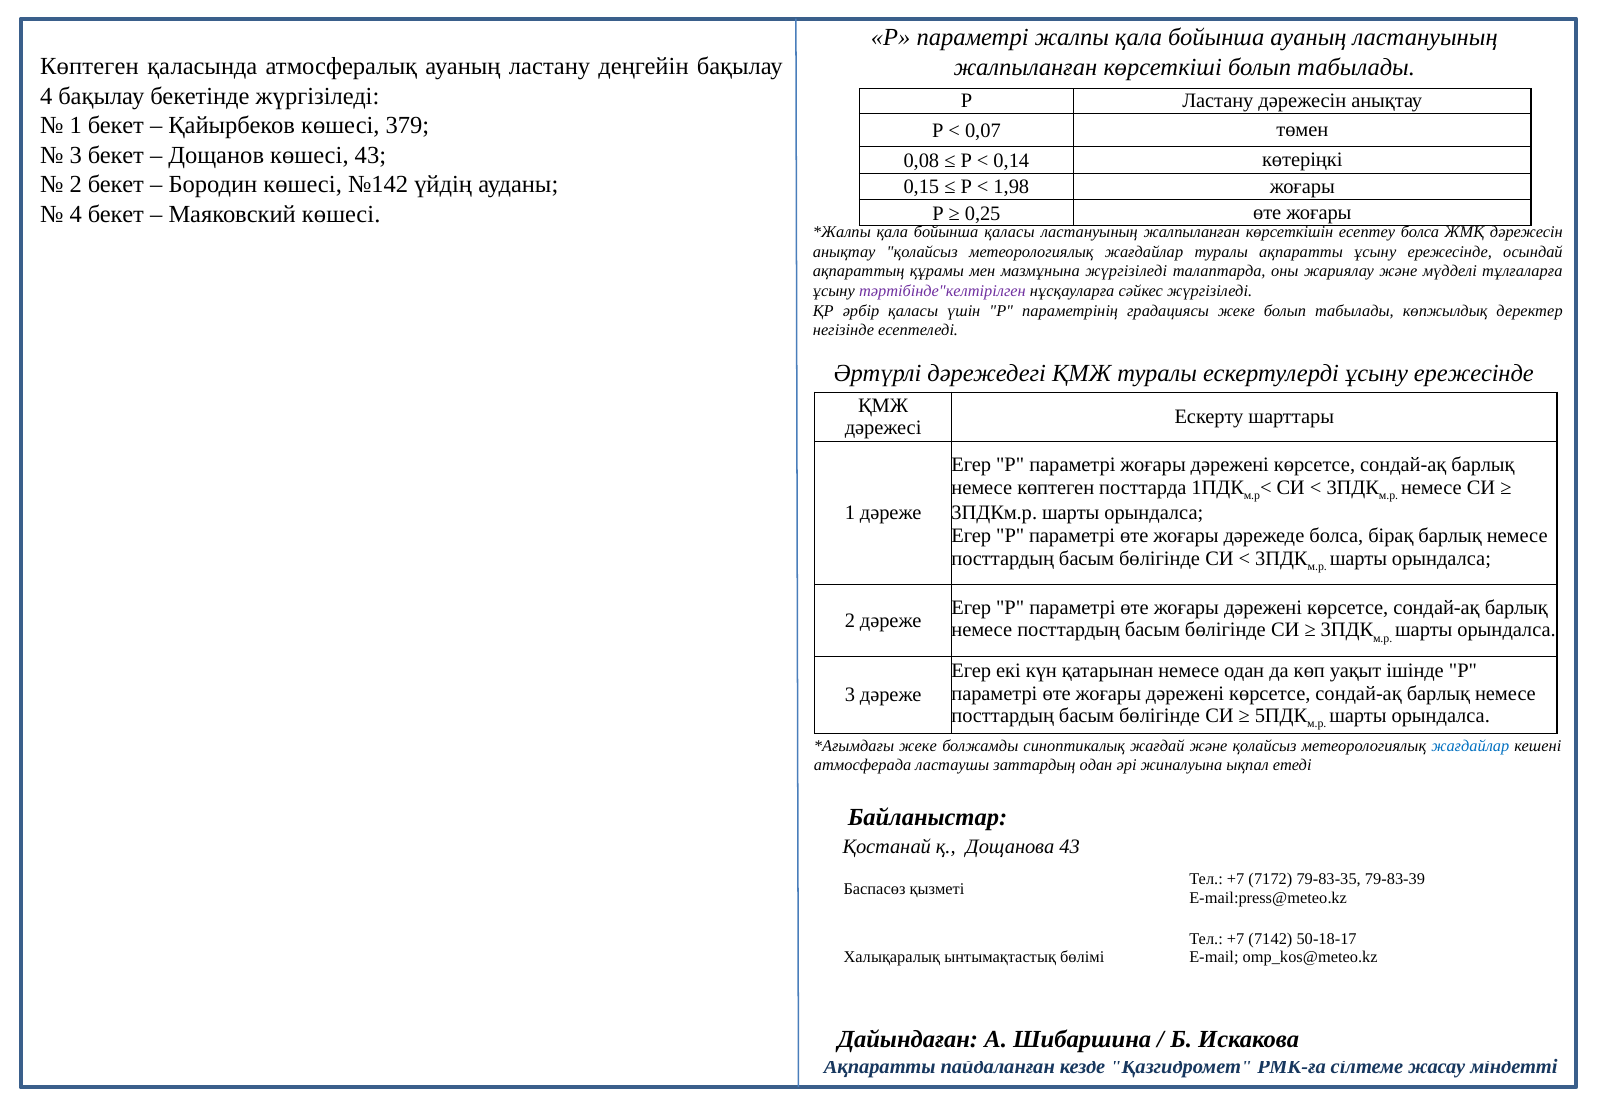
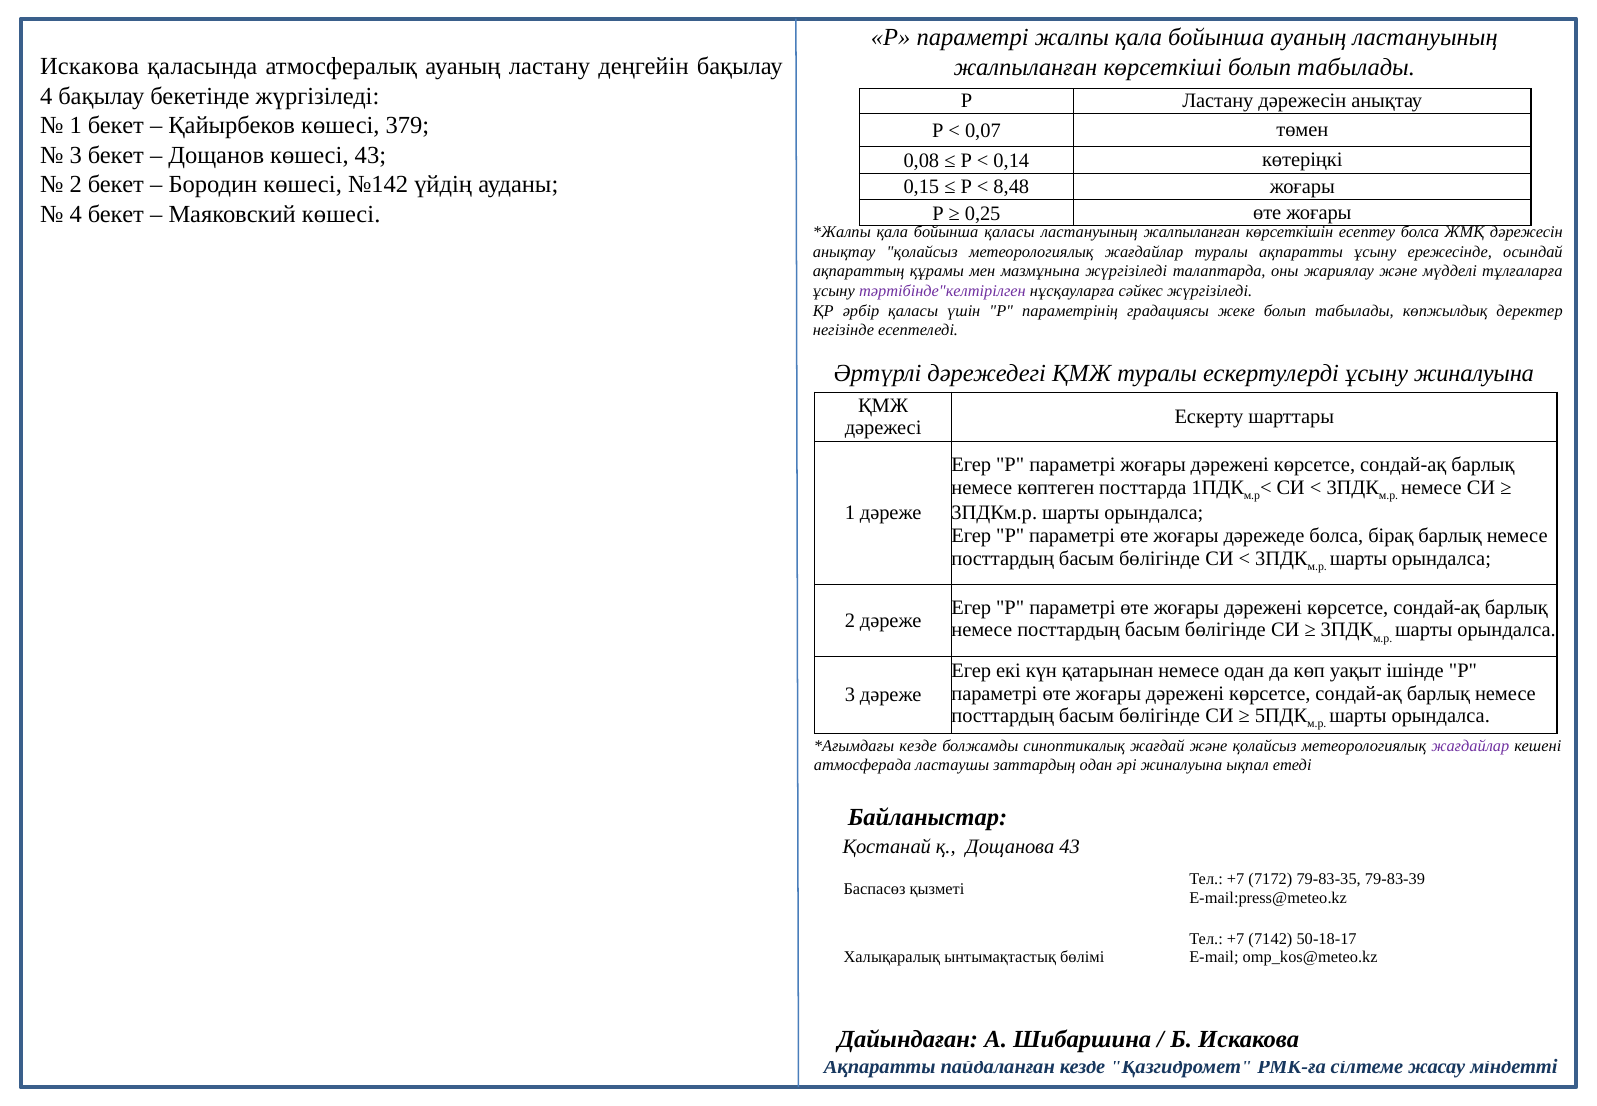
Көптеген at (89, 66): Көптеген -> Искакова
1,98: 1,98 -> 8,48
ескертулерді ұсыну ережесінде: ережесінде -> жиналуына
жеке at (918, 745): жеке -> кезде
жағдайлар at (1470, 745) colour: blue -> purple
